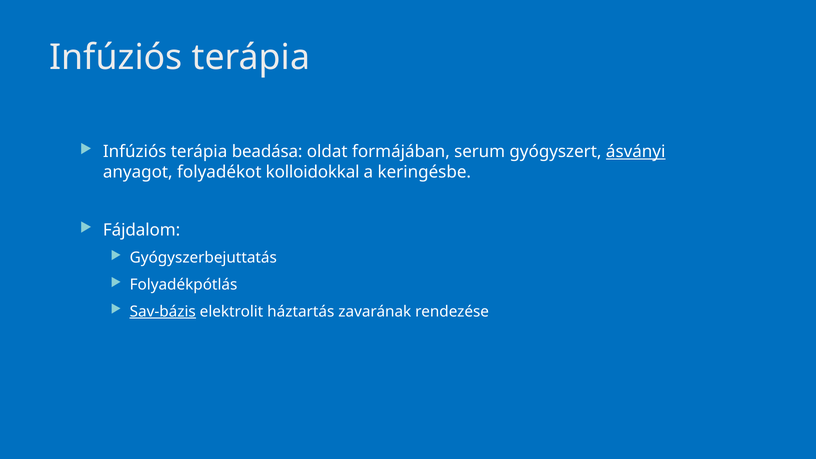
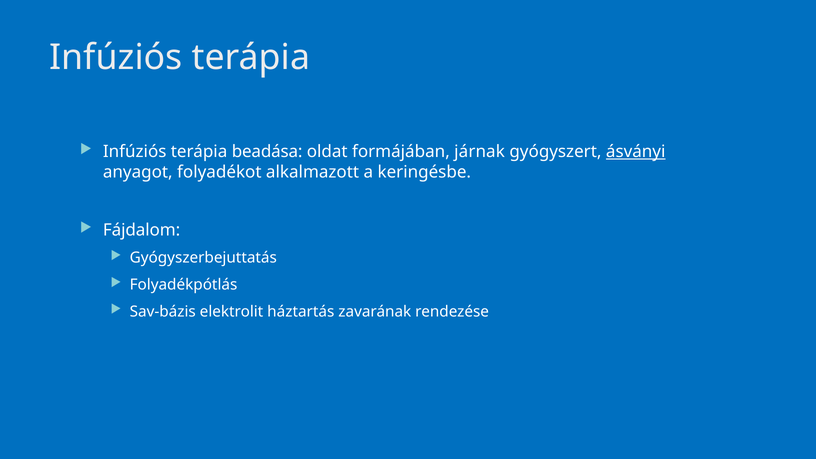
serum: serum -> járnak
kolloidokkal: kolloidokkal -> alkalmazott
Sav-bázis underline: present -> none
